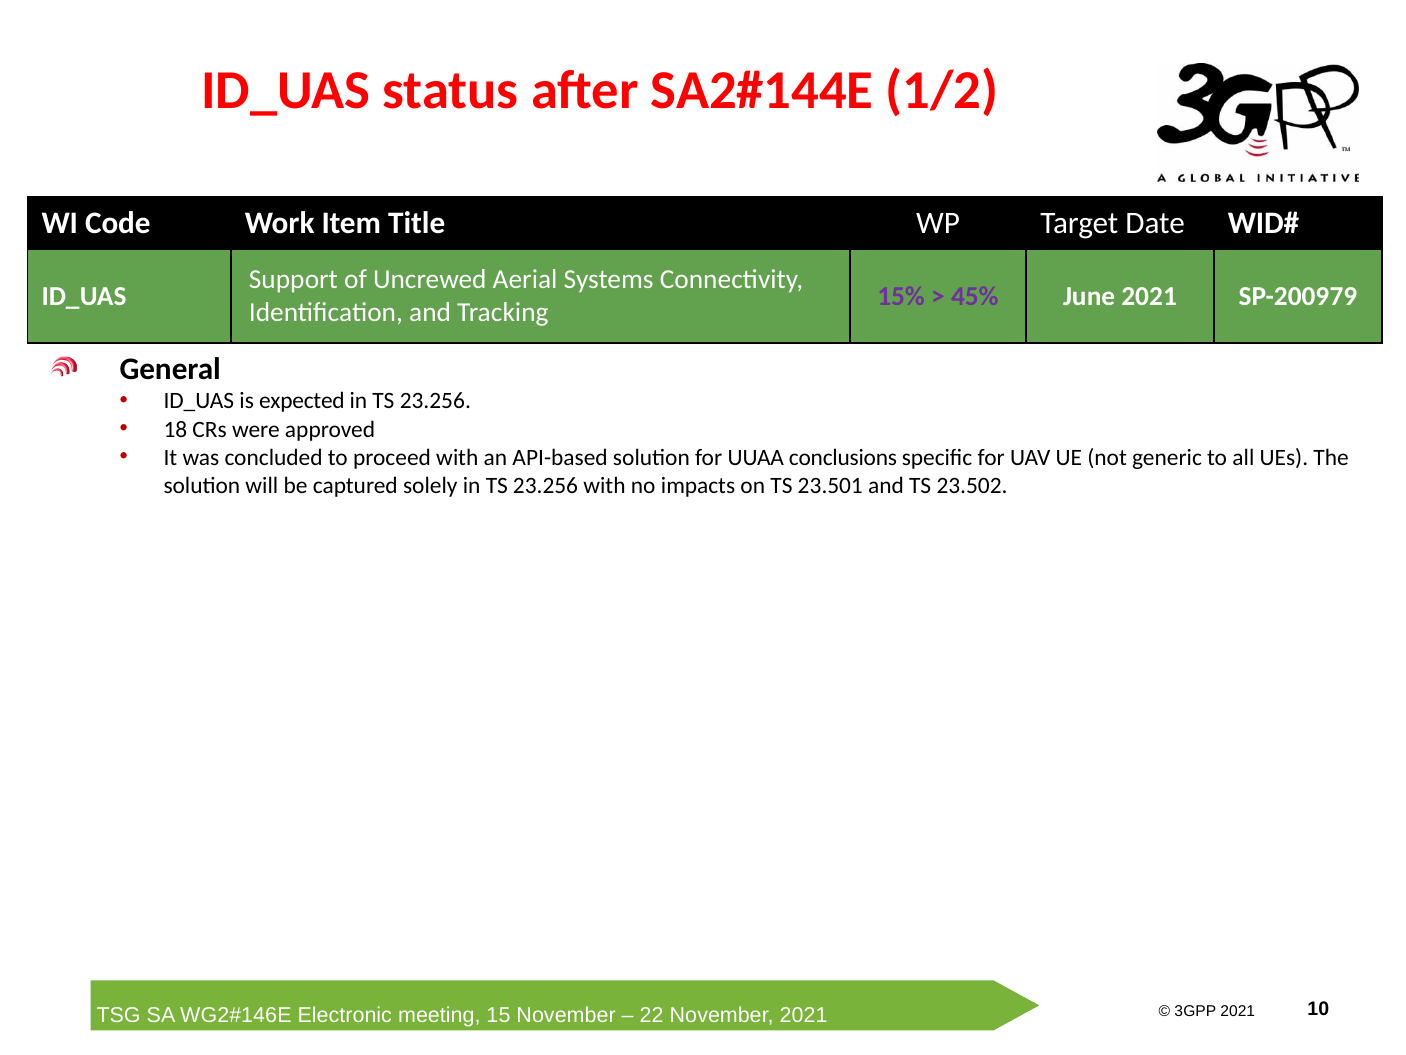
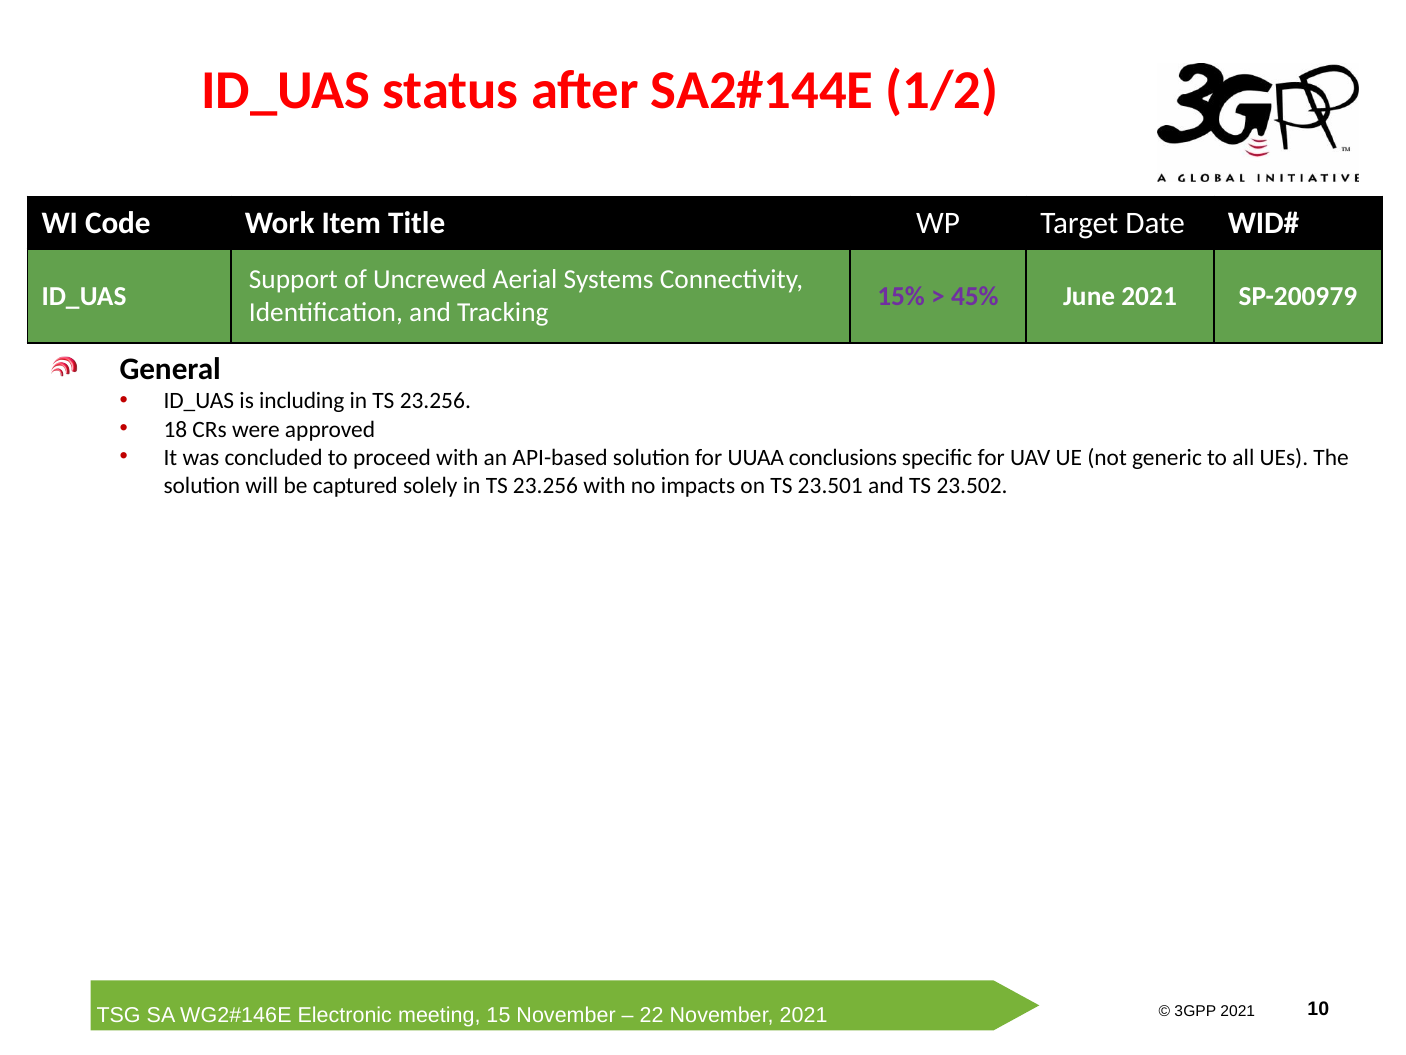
expected: expected -> including
